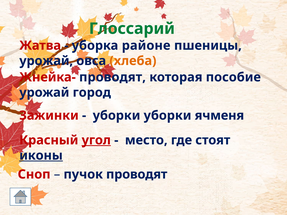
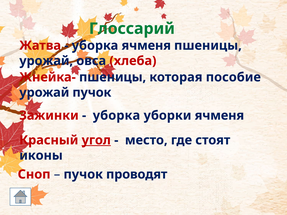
уборка районе: районе -> ячменя
хлеба colour: orange -> red
Жнейка- проводят: проводят -> пшеницы
урожай город: город -> пучок
уборки at (117, 116): уборки -> уборка
иконы underline: present -> none
